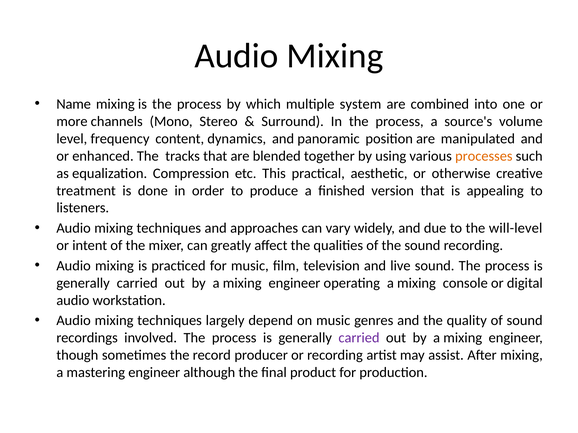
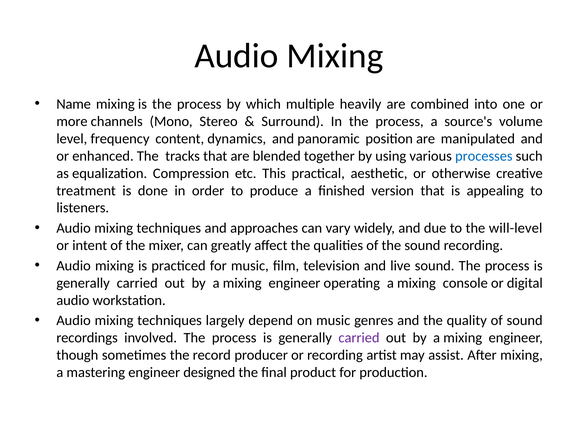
system: system -> heavily
processes colour: orange -> blue
although: although -> designed
